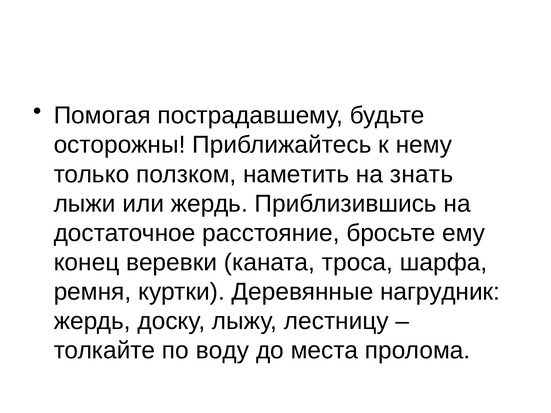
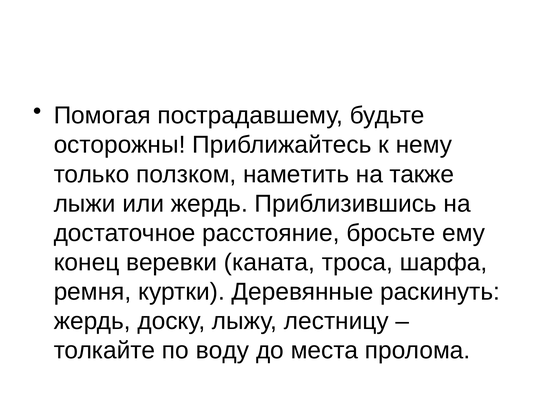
знать: знать -> также
нагрудник: нагрудник -> раскинуть
